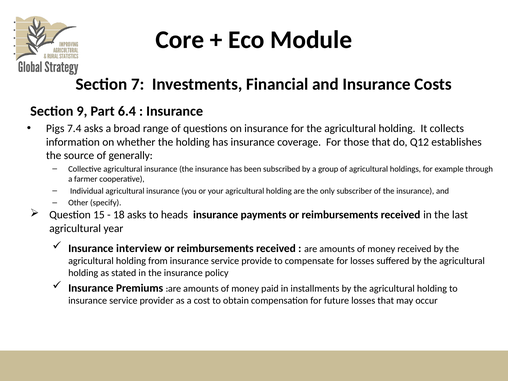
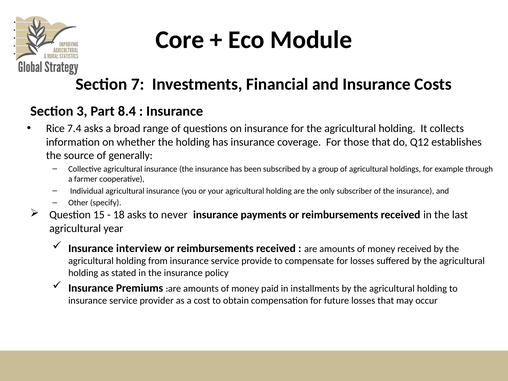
9: 9 -> 3
6.4: 6.4 -> 8.4
Pigs: Pigs -> Rice
heads: heads -> never
